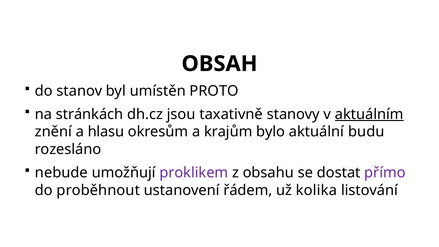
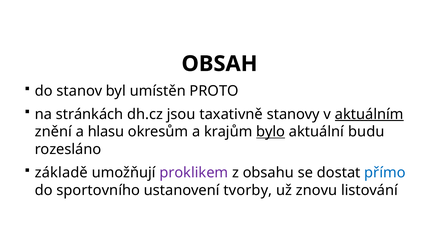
bylo underline: none -> present
nebude: nebude -> základě
přímo colour: purple -> blue
proběhnout: proběhnout -> sportovního
řádem: řádem -> tvorby
kolika: kolika -> znovu
